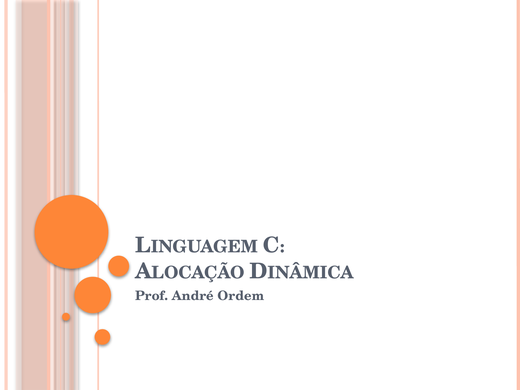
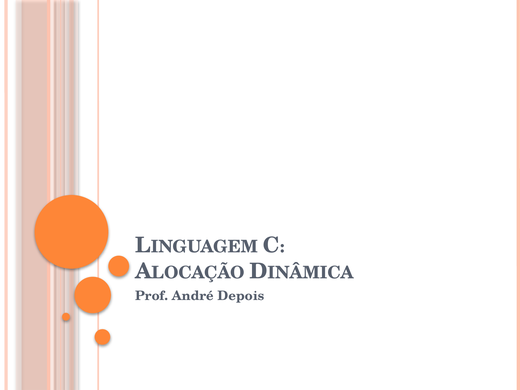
Ordem: Ordem -> Depois
